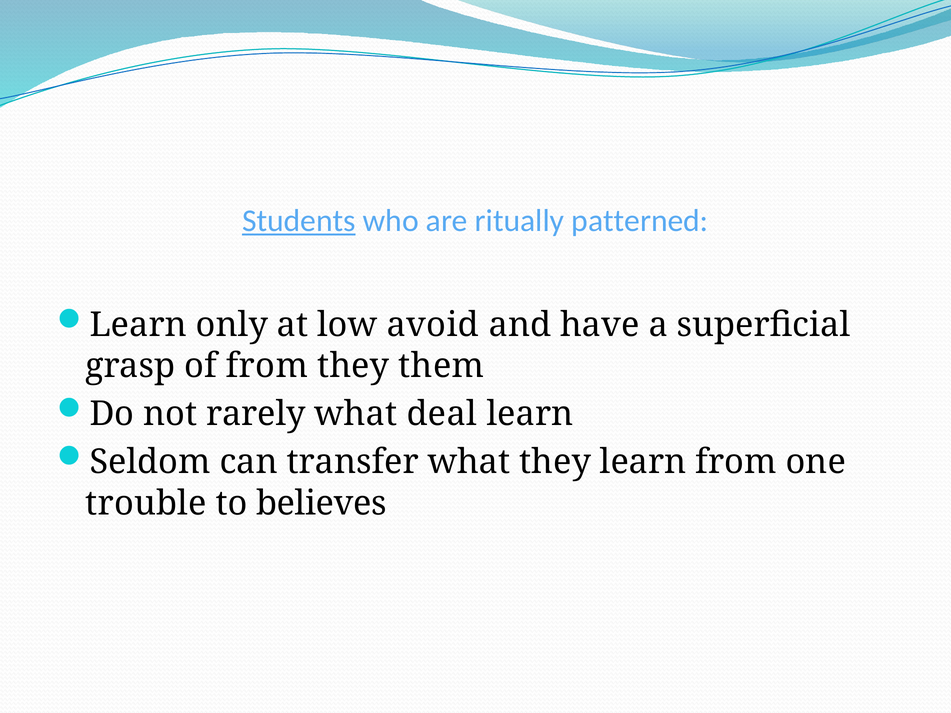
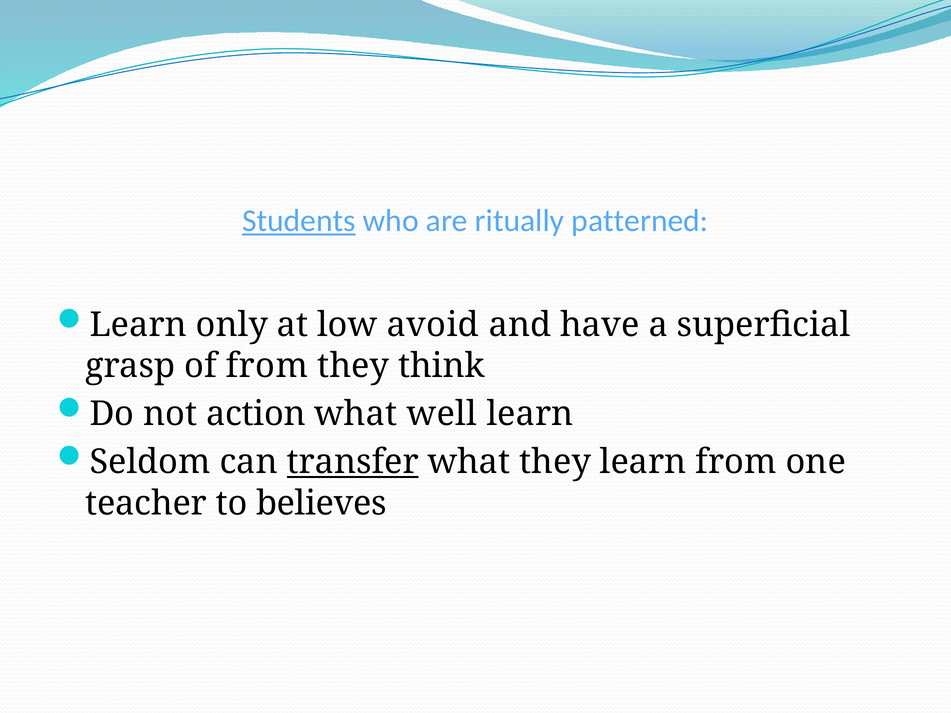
them: them -> think
rarely: rarely -> action
deal: deal -> well
transfer underline: none -> present
trouble: trouble -> teacher
